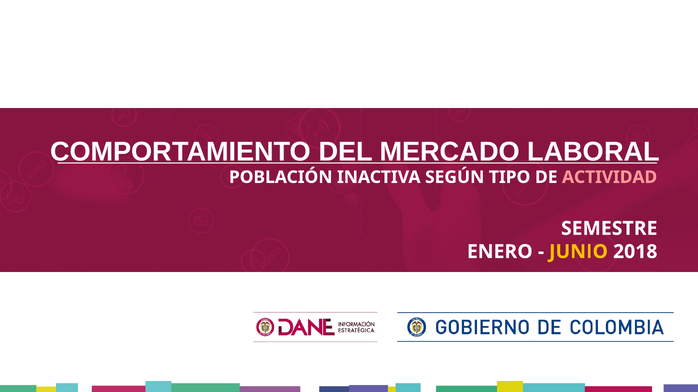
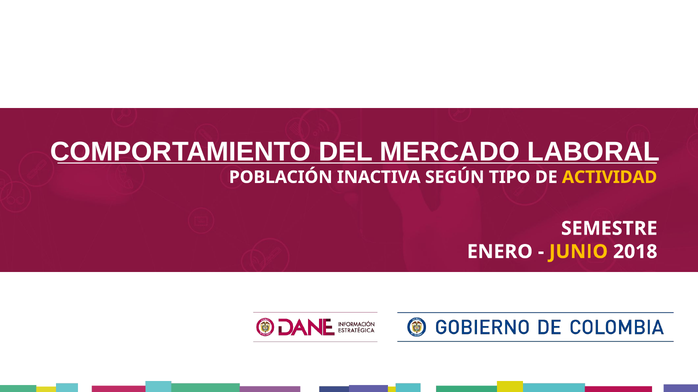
ACTIVIDAD colour: pink -> yellow
